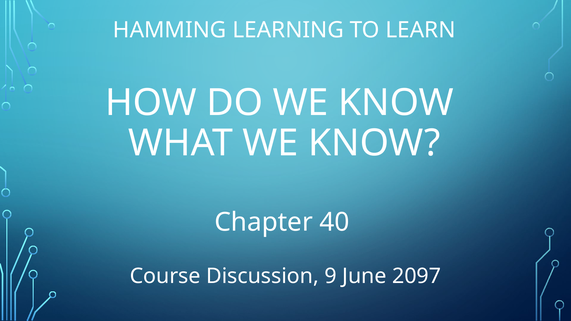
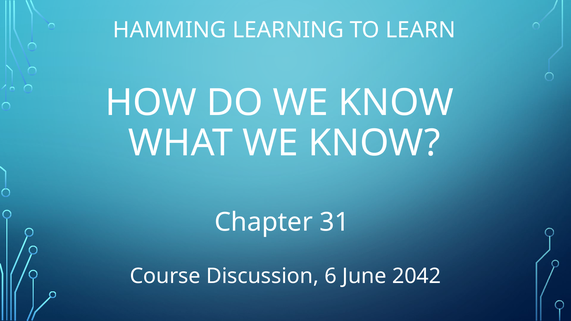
40: 40 -> 31
9: 9 -> 6
2097: 2097 -> 2042
